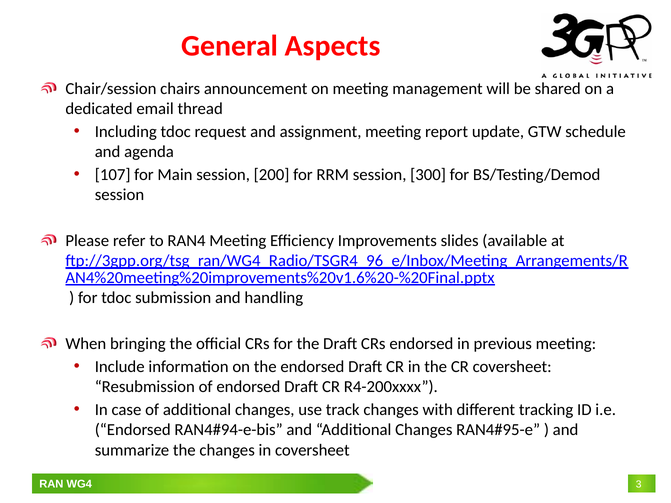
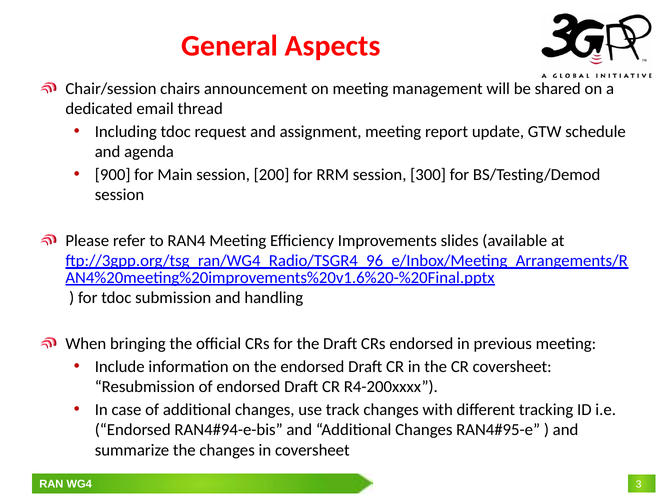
107: 107 -> 900
